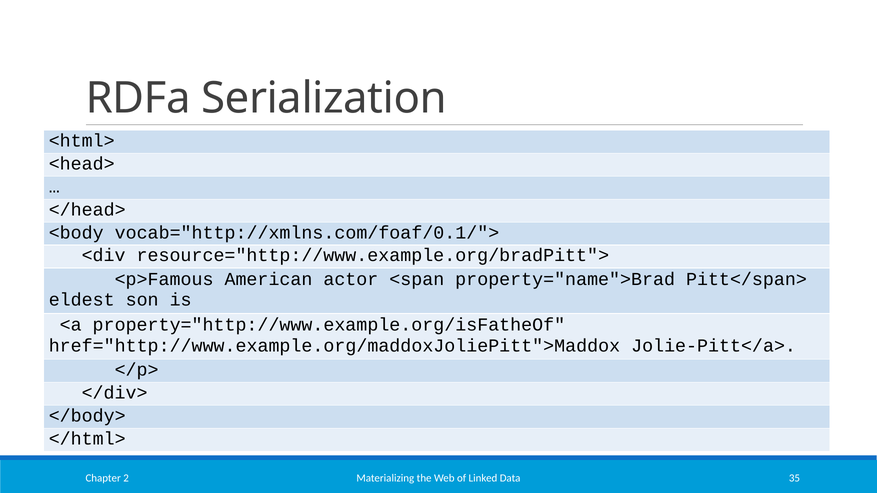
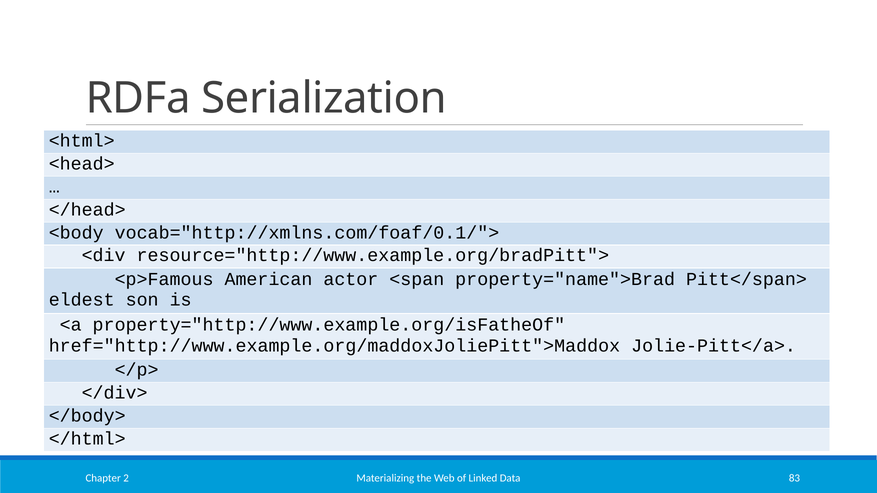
35: 35 -> 83
